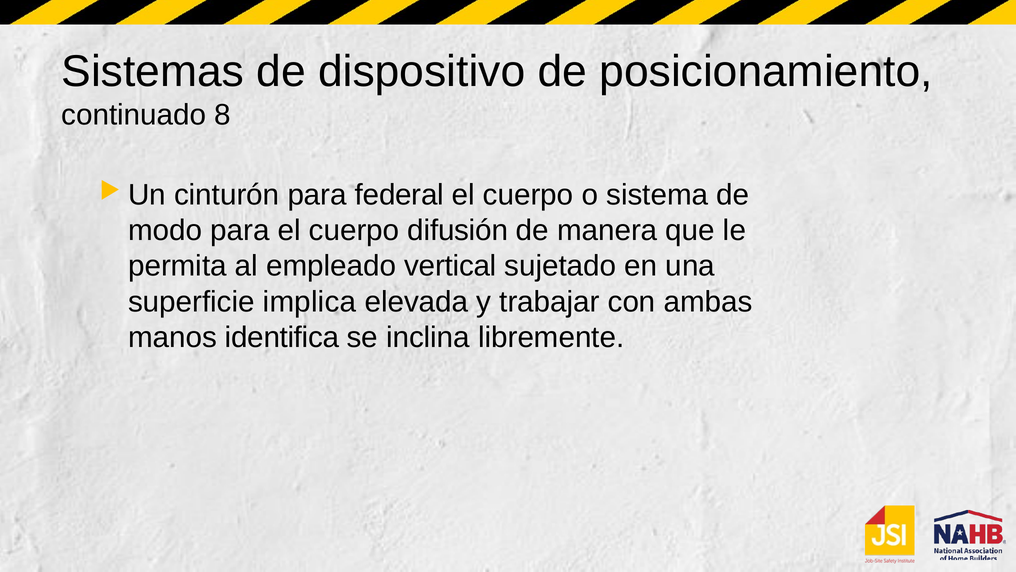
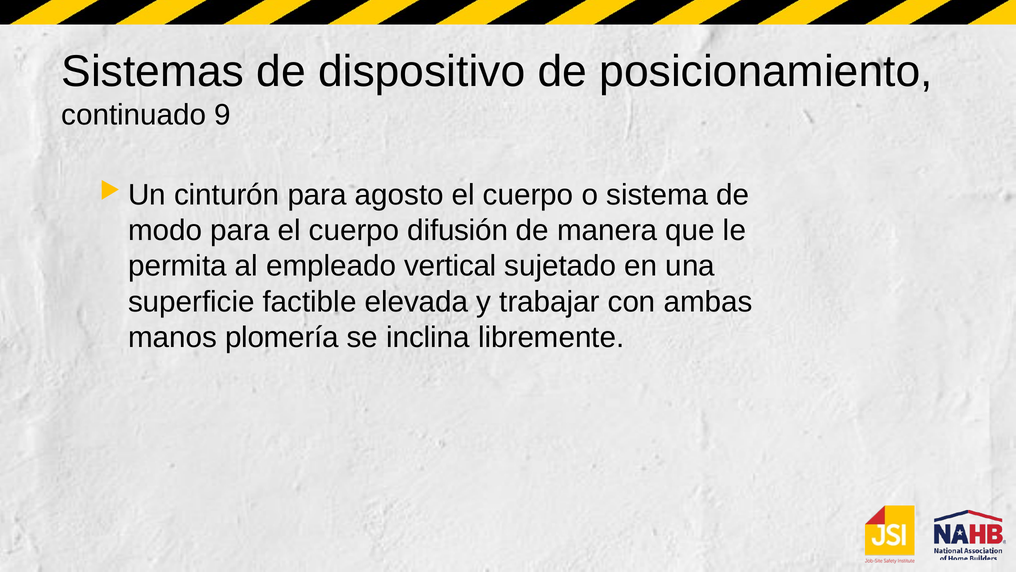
8: 8 -> 9
federal: federal -> agosto
implica: implica -> factible
identifica: identifica -> plomería
